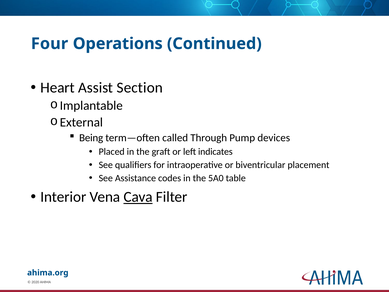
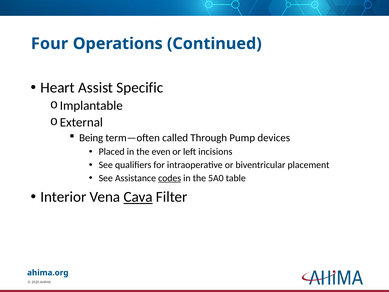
Section: Section -> Specific
graft: graft -> even
indicates: indicates -> incisions
codes underline: none -> present
